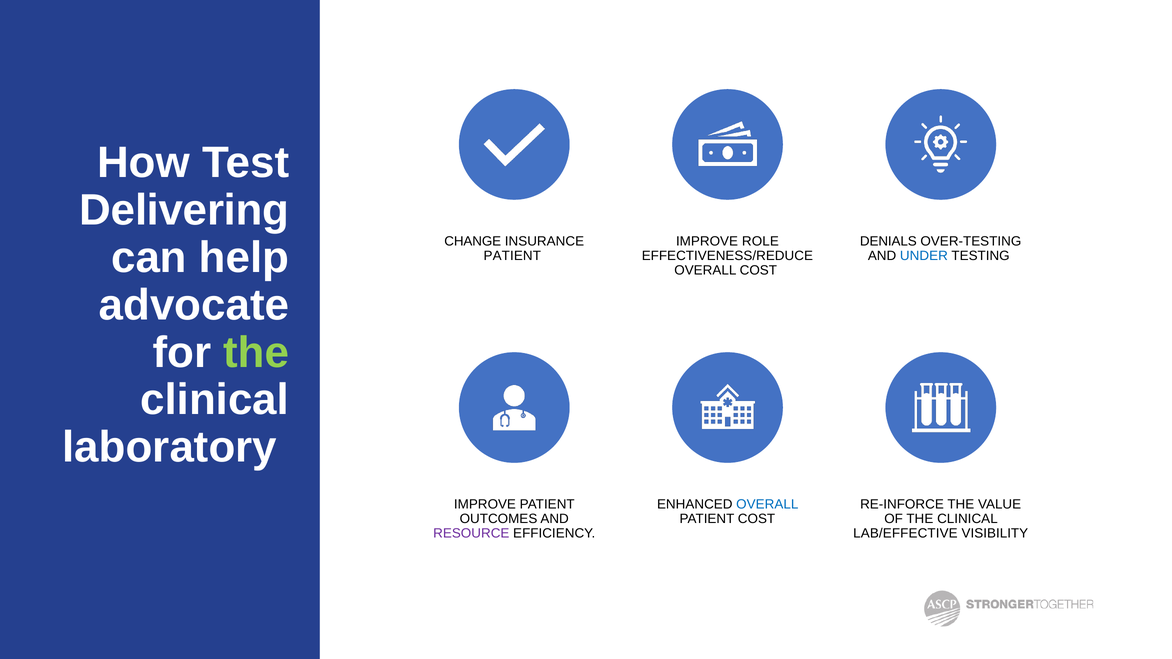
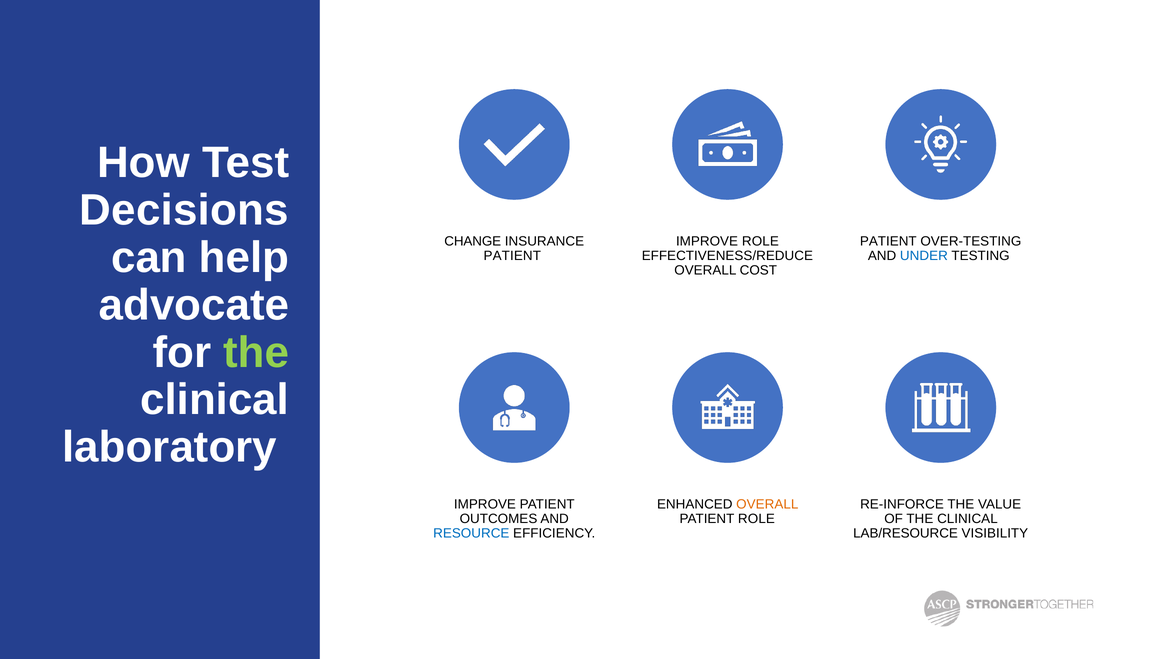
Delivering: Delivering -> Decisions
DENIALS at (888, 241): DENIALS -> PATIENT
OVERALL at (767, 505) colour: blue -> orange
PATIENT COST: COST -> ROLE
RESOURCE colour: purple -> blue
LAB/EFFECTIVE: LAB/EFFECTIVE -> LAB/RESOURCE
